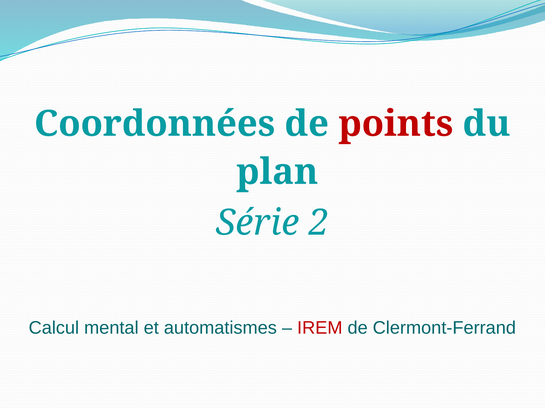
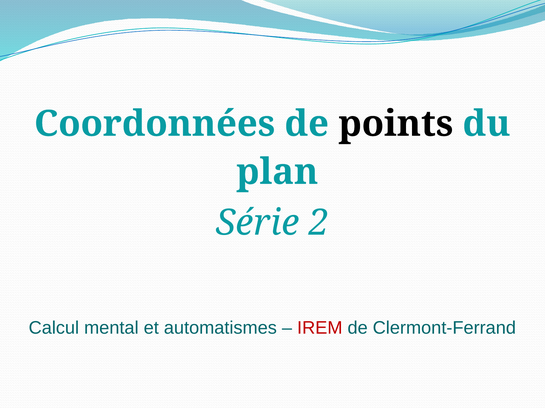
points colour: red -> black
